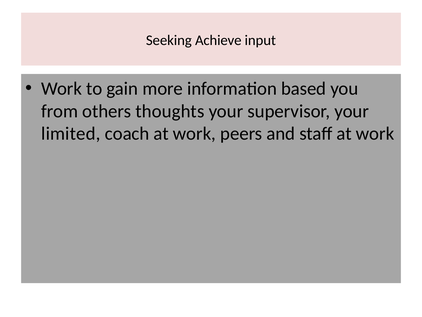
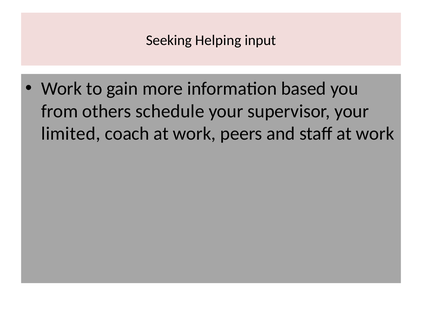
Achieve: Achieve -> Helping
thoughts: thoughts -> schedule
